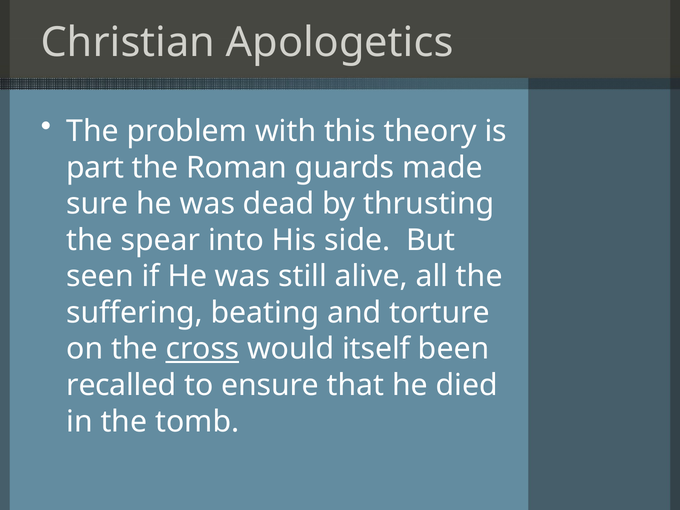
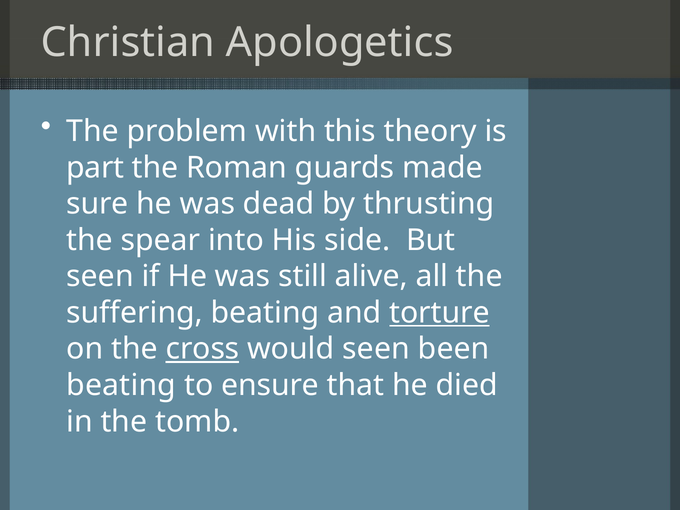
torture underline: none -> present
would itself: itself -> seen
recalled at (121, 385): recalled -> beating
